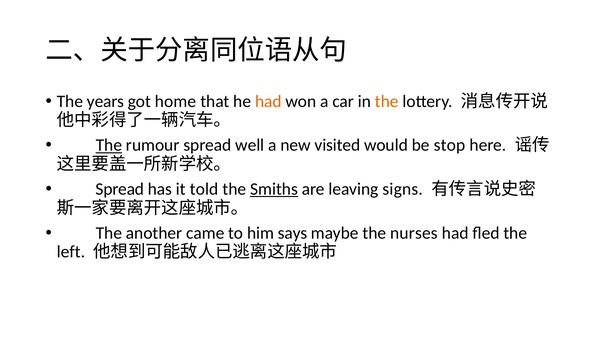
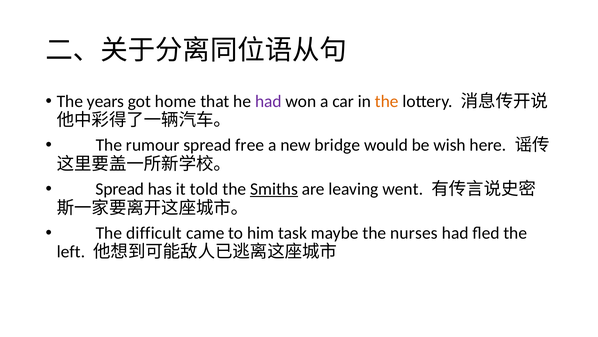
had at (268, 101) colour: orange -> purple
The at (109, 145) underline: present -> none
well: well -> free
visited: visited -> bridge
stop: stop -> wish
signs: signs -> went
another: another -> difficult
says: says -> task
